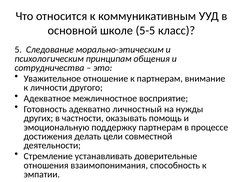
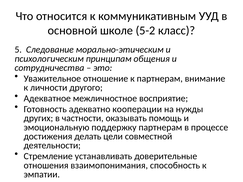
5-5: 5-5 -> 5-2
личностный: личностный -> кооперации
